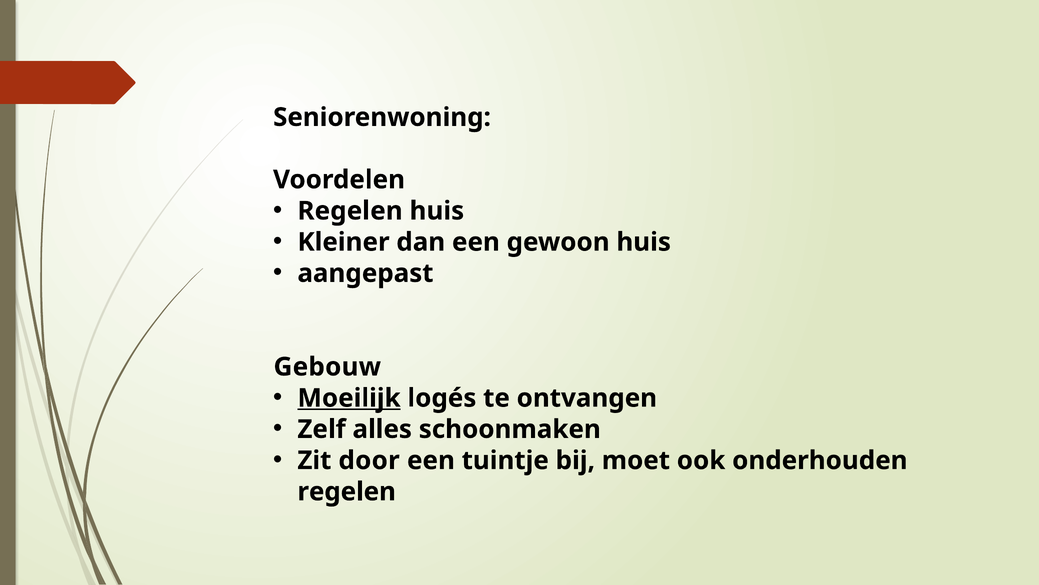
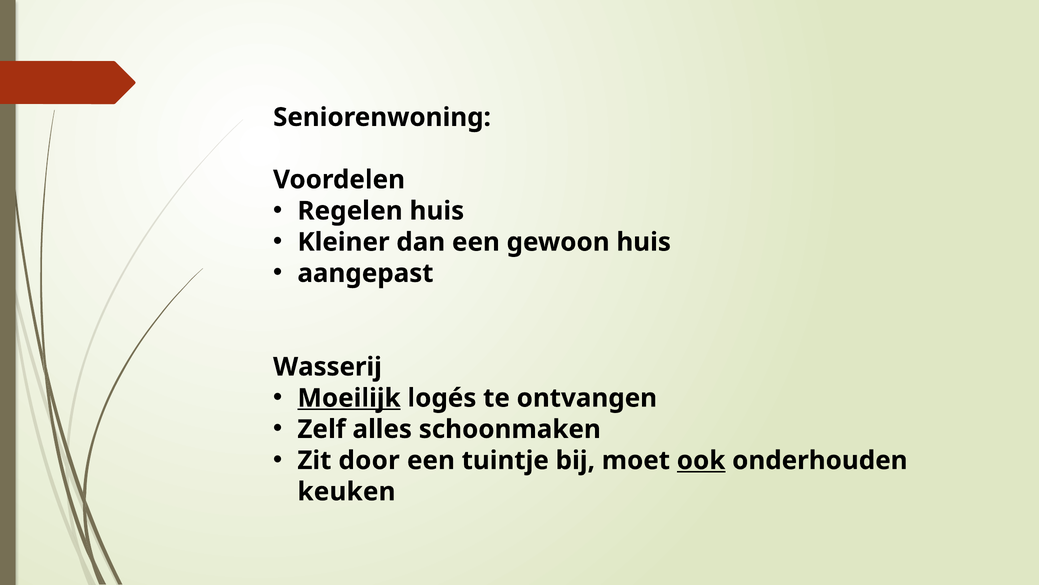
Gebouw: Gebouw -> Wasserij
ook underline: none -> present
regelen at (347, 491): regelen -> keuken
